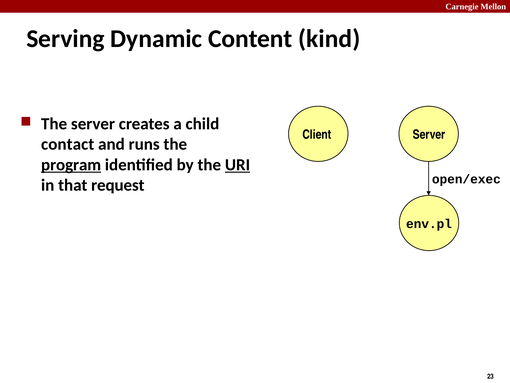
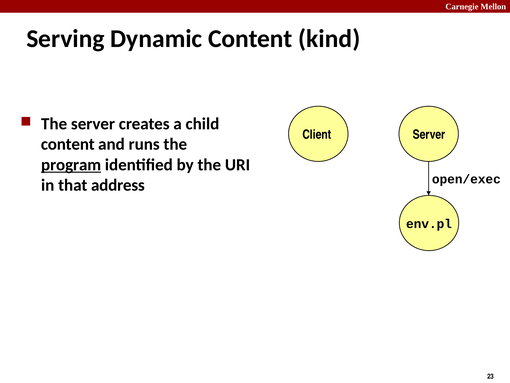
contact at (68, 144): contact -> content
URI underline: present -> none
request: request -> address
